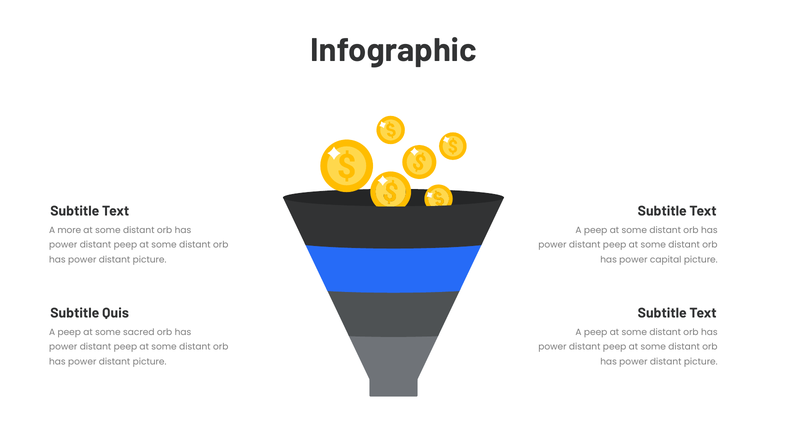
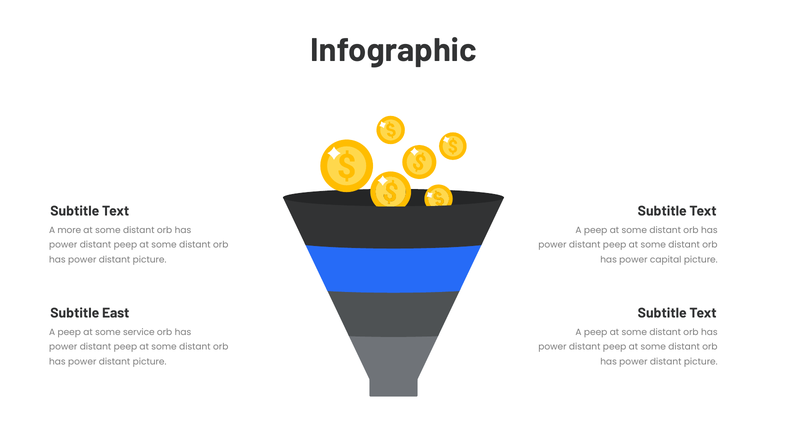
Quis: Quis -> East
sacred: sacred -> service
